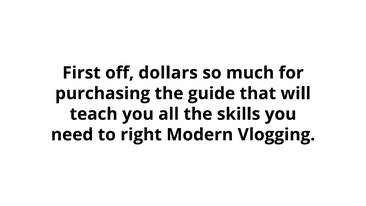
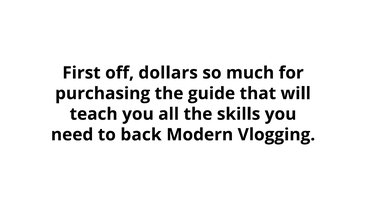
right: right -> back
